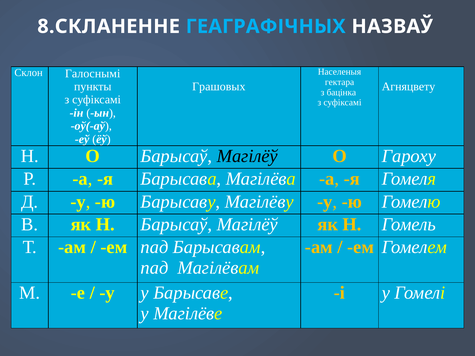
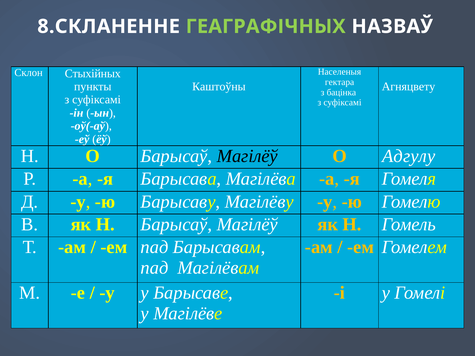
ГЕАГРАФІЧНЫХ colour: light blue -> light green
Галоснымі: Галоснымі -> Стыхійных
Грашовых: Грашовых -> Каштоўны
Гароху: Гароху -> Адгулу
